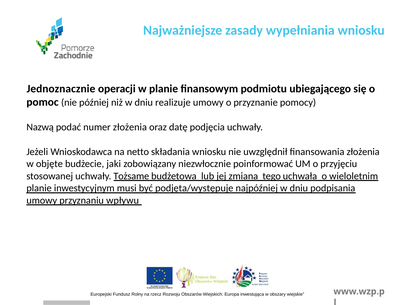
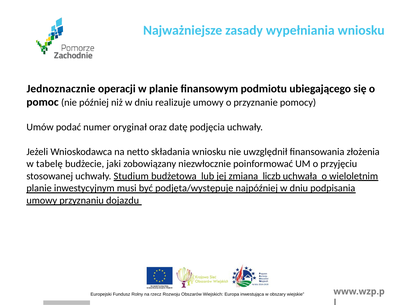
Nazwą: Nazwą -> Umów
numer złożenia: złożenia -> oryginał
objęte: objęte -> tabelę
Tożsame: Tożsame -> Studium
tego: tego -> liczb
wpływu: wpływu -> dojazdu
